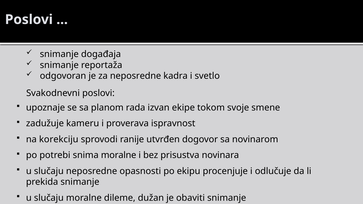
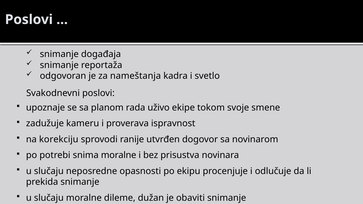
za neposredne: neposredne -> nameštanja
izvan: izvan -> uživo
